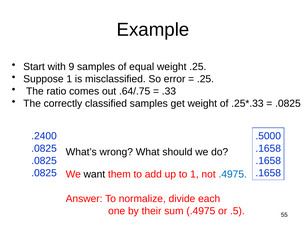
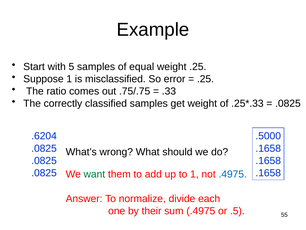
9: 9 -> 5
.64/.75: .64/.75 -> .75/.75
.2400: .2400 -> .6204
want colour: black -> green
